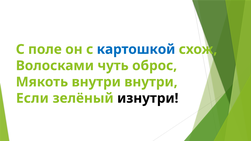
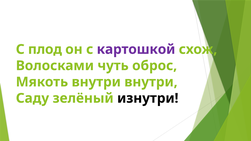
поле: поле -> плод
картошкой colour: blue -> purple
Если: Если -> Саду
